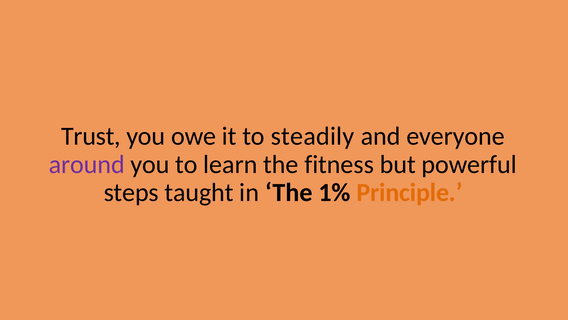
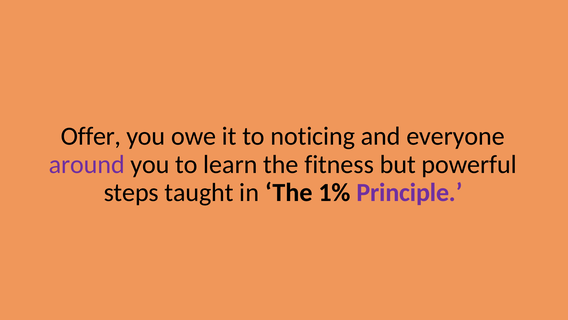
Trust: Trust -> Offer
steadily: steadily -> noticing
Principle colour: orange -> purple
